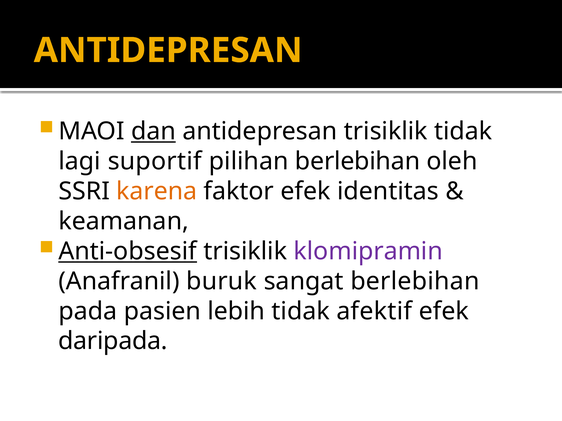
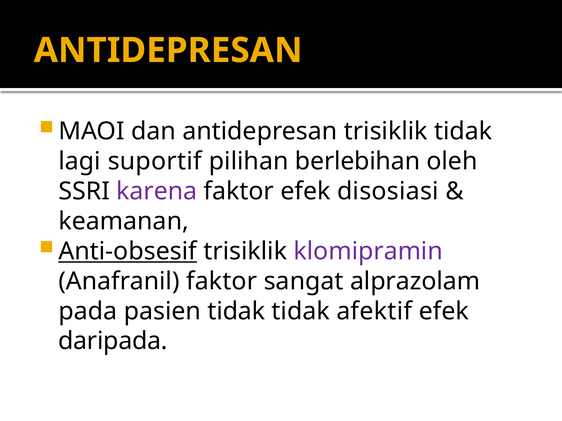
dan underline: present -> none
karena colour: orange -> purple
identitas: identitas -> disosiasi
Anafranil buruk: buruk -> faktor
sangat berlebihan: berlebihan -> alprazolam
pasien lebih: lebih -> tidak
